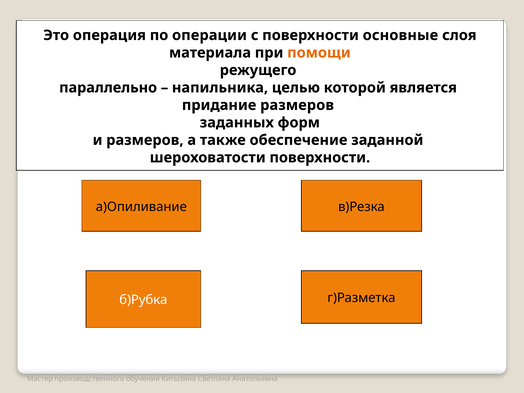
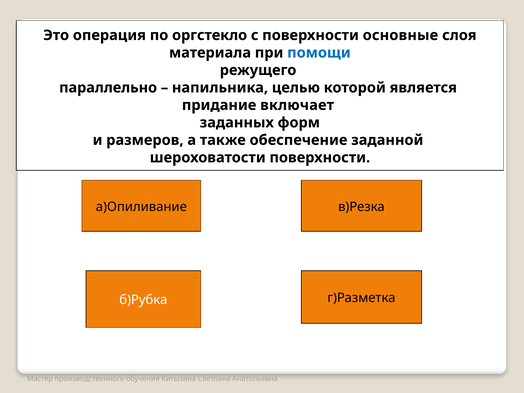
операции: операции -> оргстекло
помощи colour: orange -> blue
придание размеров: размеров -> включает
